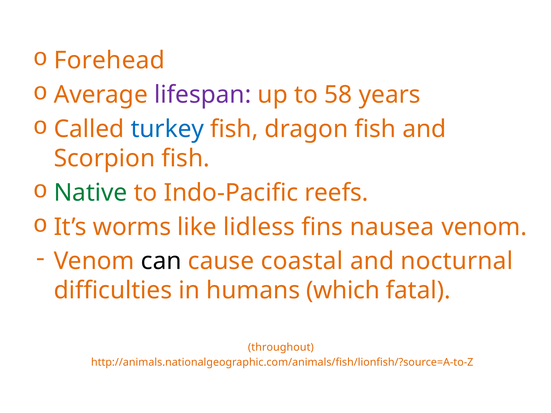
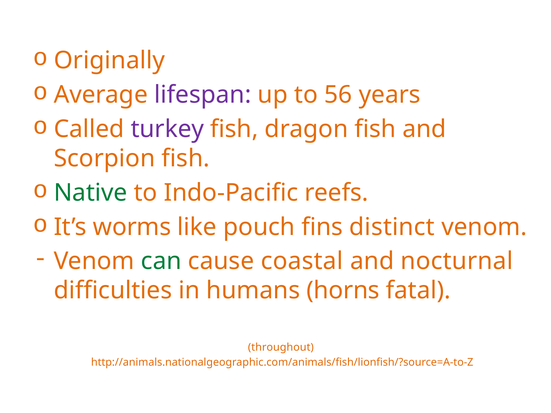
Forehead: Forehead -> Originally
58: 58 -> 56
turkey colour: blue -> purple
lidless: lidless -> pouch
nausea: nausea -> distinct
can colour: black -> green
which: which -> horns
